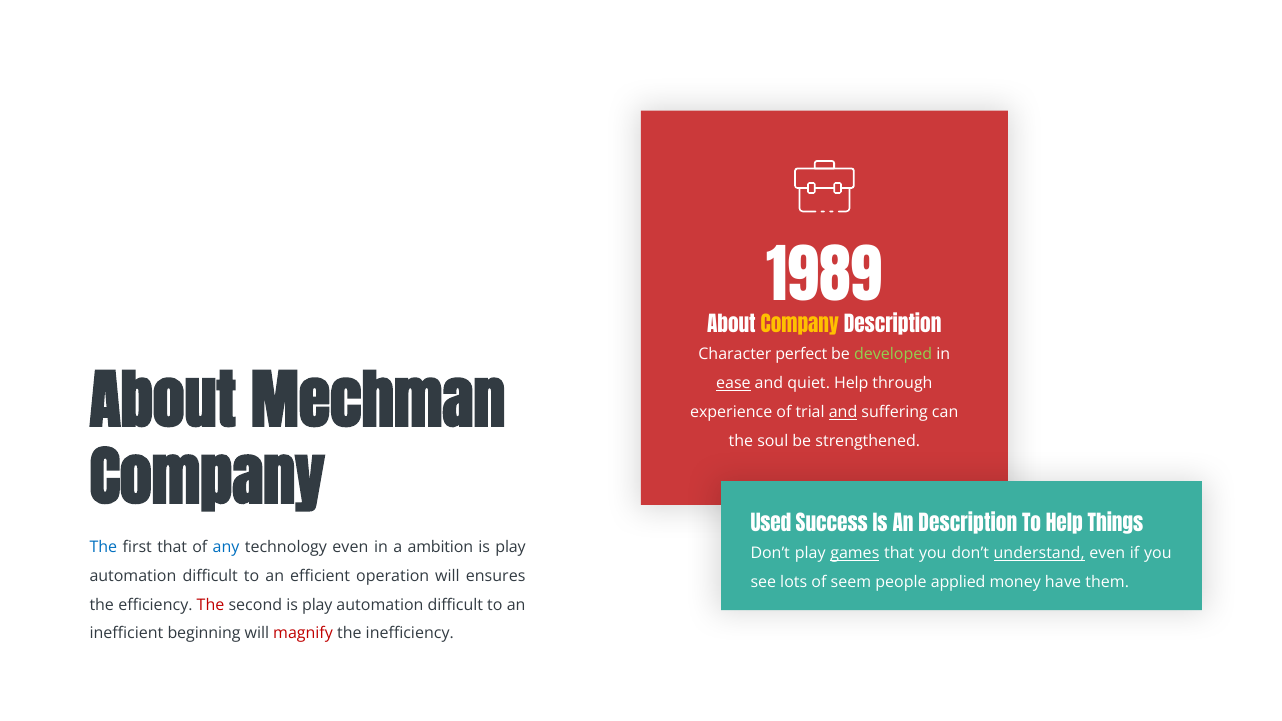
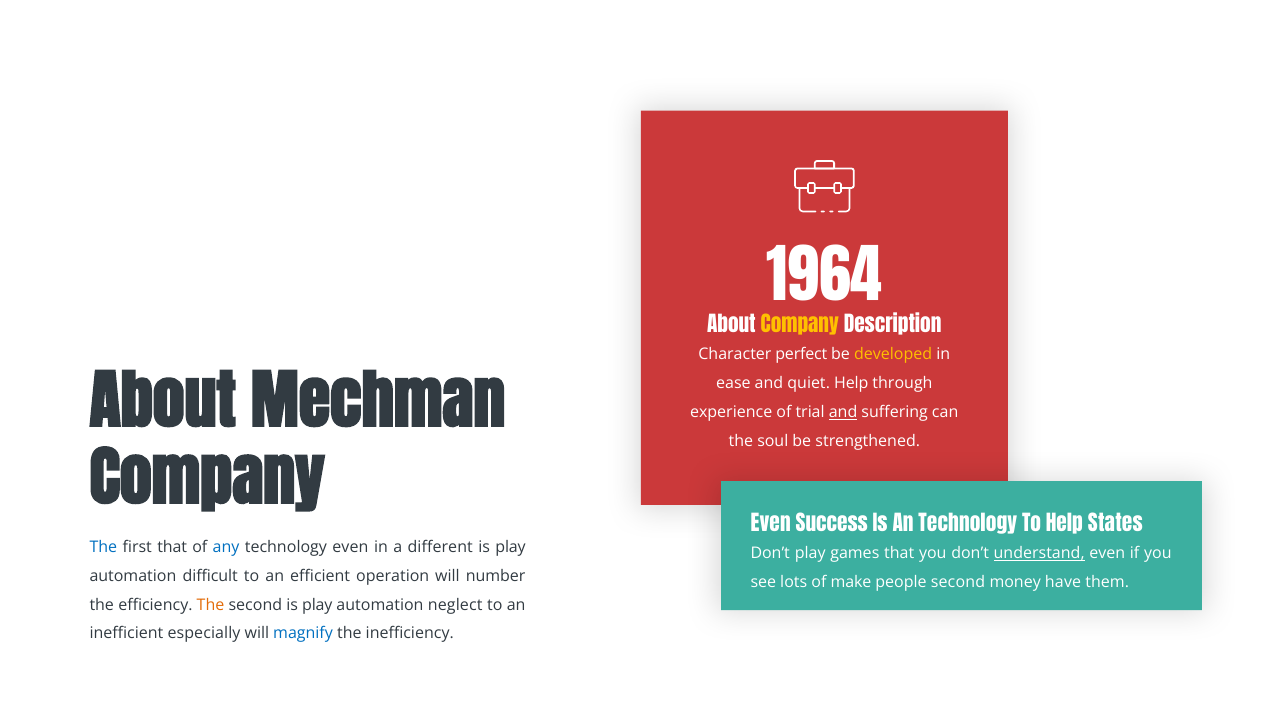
1989: 1989 -> 1964
developed colour: light green -> yellow
ease underline: present -> none
Used at (771, 525): Used -> Even
An Description: Description -> Technology
Things: Things -> States
ambition: ambition -> different
games underline: present -> none
ensures: ensures -> number
seem: seem -> make
people applied: applied -> second
The at (211, 605) colour: red -> orange
difficult at (455, 605): difficult -> neglect
beginning: beginning -> especially
magnify colour: red -> blue
